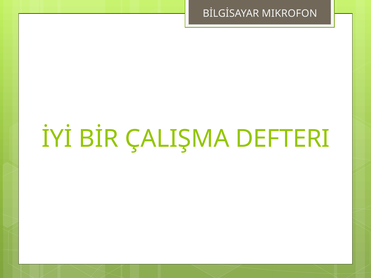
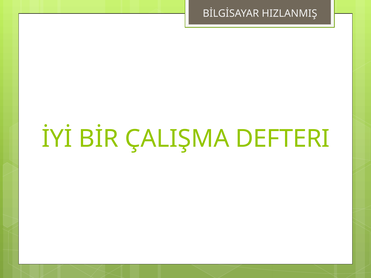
MIKROFON: MIKROFON -> HIZLANMIŞ
